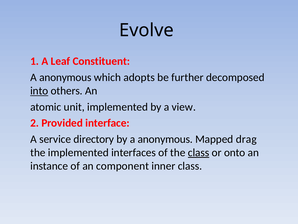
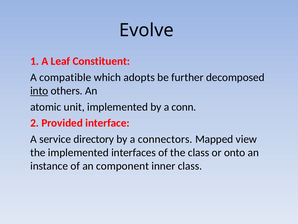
anonymous at (65, 77): anonymous -> compatible
view: view -> conn
by a anonymous: anonymous -> connectors
drag: drag -> view
class at (199, 152) underline: present -> none
